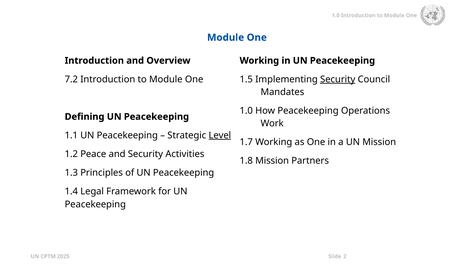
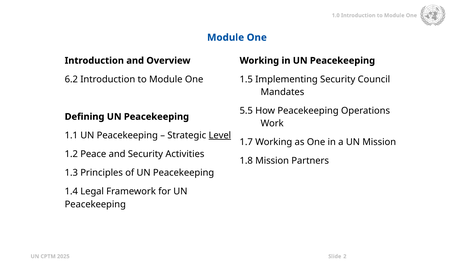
7.2: 7.2 -> 6.2
Security at (338, 79) underline: present -> none
1.0 at (246, 111): 1.0 -> 5.5
